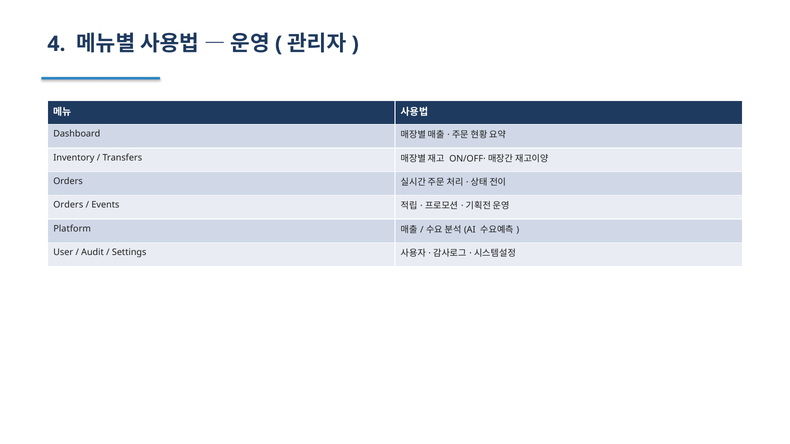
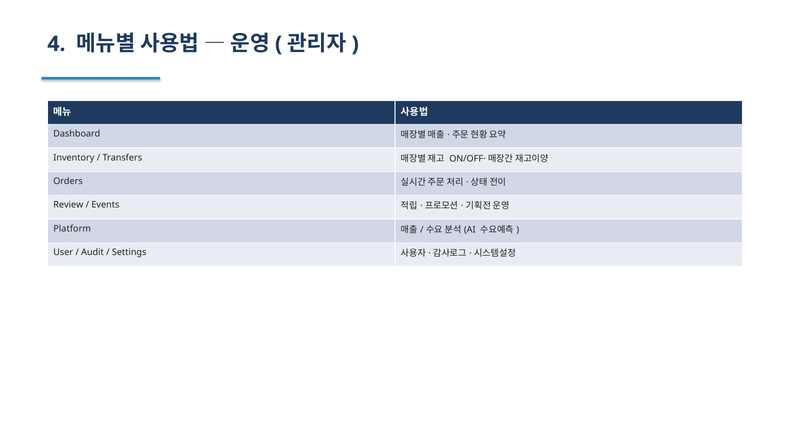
Orders at (68, 205): Orders -> Review
